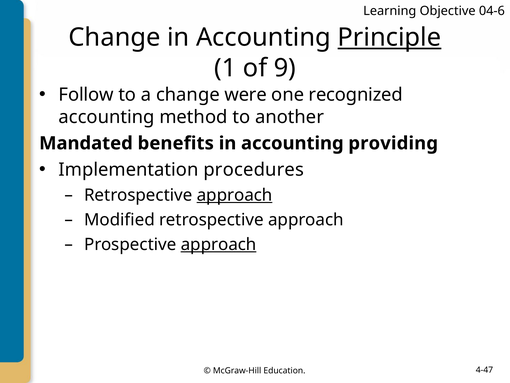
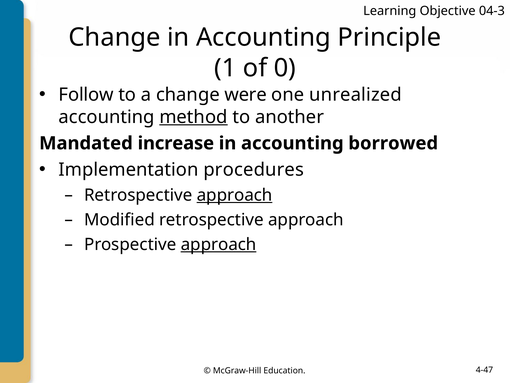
04-6: 04-6 -> 04-3
Principle underline: present -> none
9: 9 -> 0
recognized: recognized -> unrealized
method underline: none -> present
benefits: benefits -> increase
providing: providing -> borrowed
